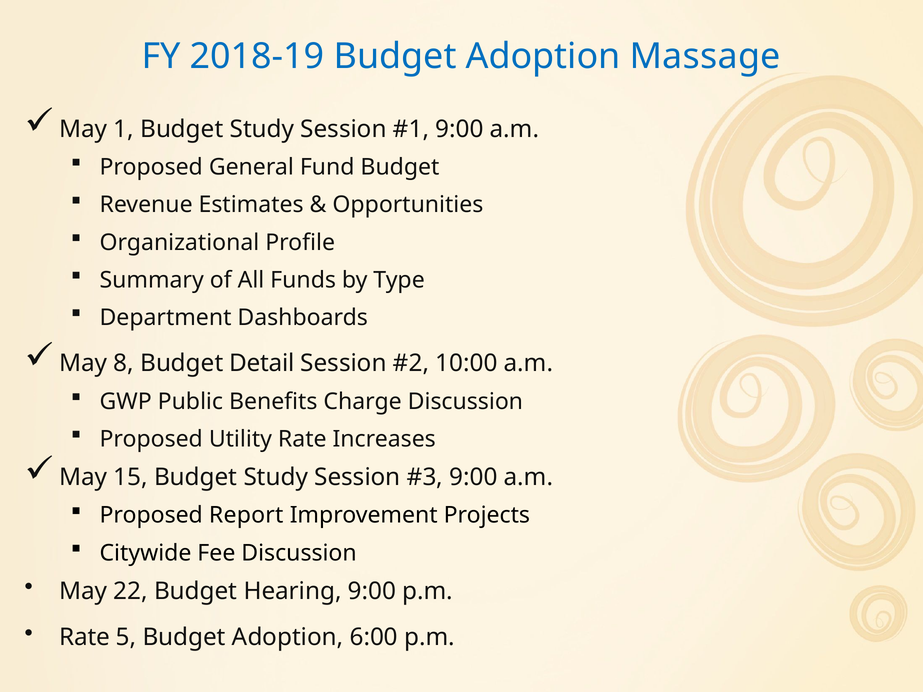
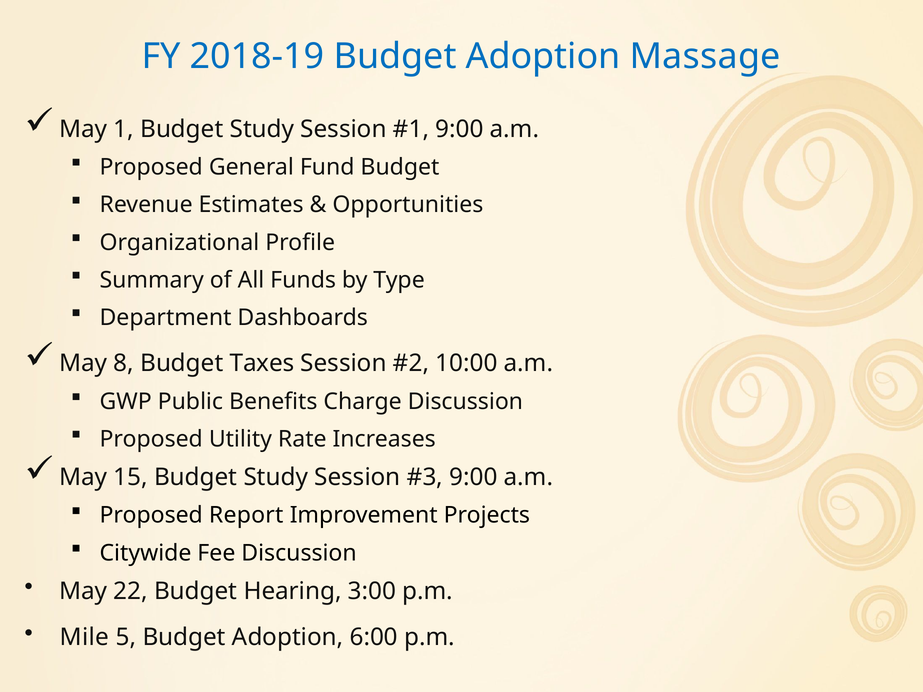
Detail: Detail -> Taxes
Hearing 9:00: 9:00 -> 3:00
Rate at (85, 638): Rate -> Mile
